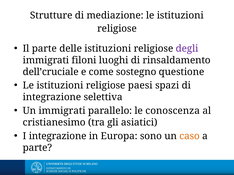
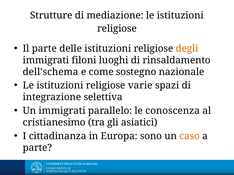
degli colour: purple -> orange
dell’cruciale: dell’cruciale -> dell’schema
questione: questione -> nazionale
paesi: paesi -> varie
I integrazione: integrazione -> cittadinanza
